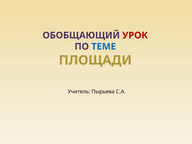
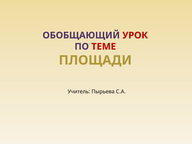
ТЕМЕ colour: blue -> red
